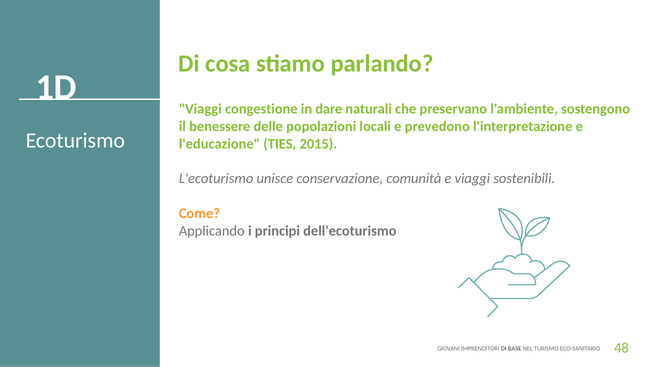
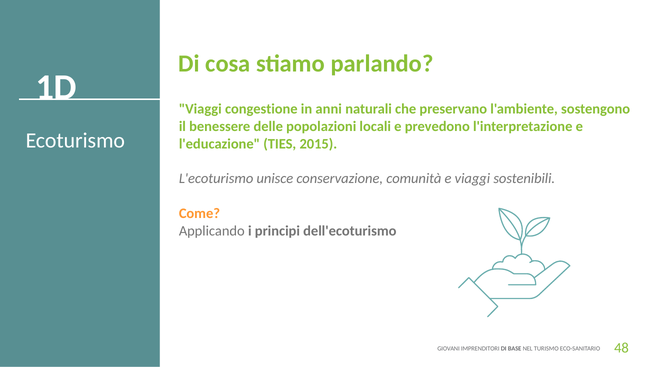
dare: dare -> anni
